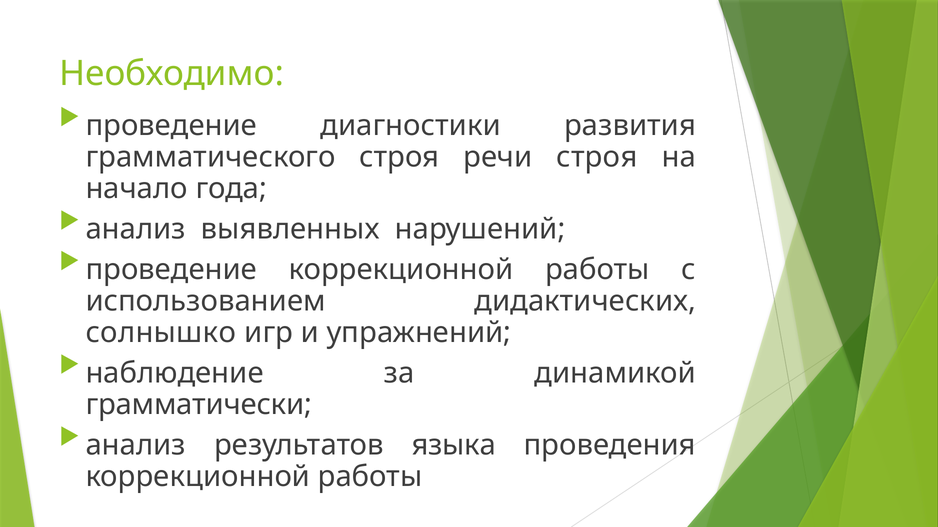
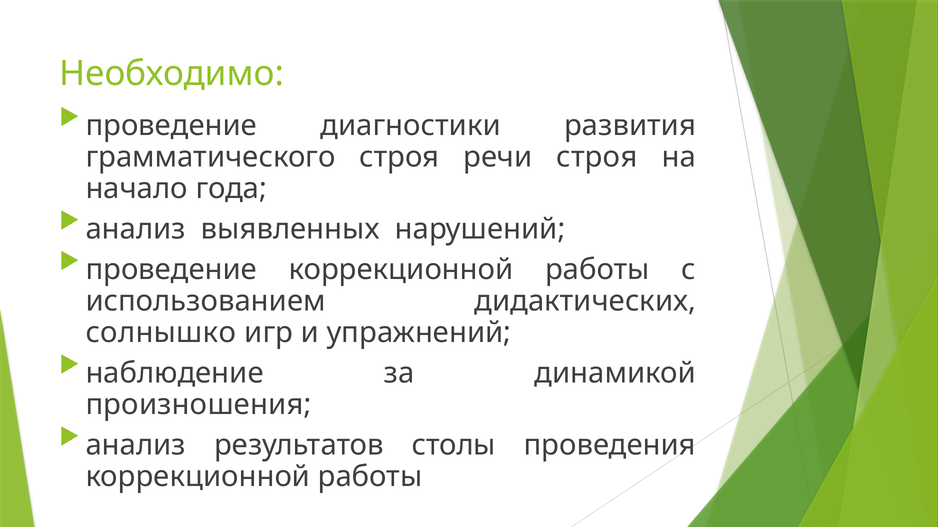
грамматически: грамматически -> произношения
языка: языка -> столы
